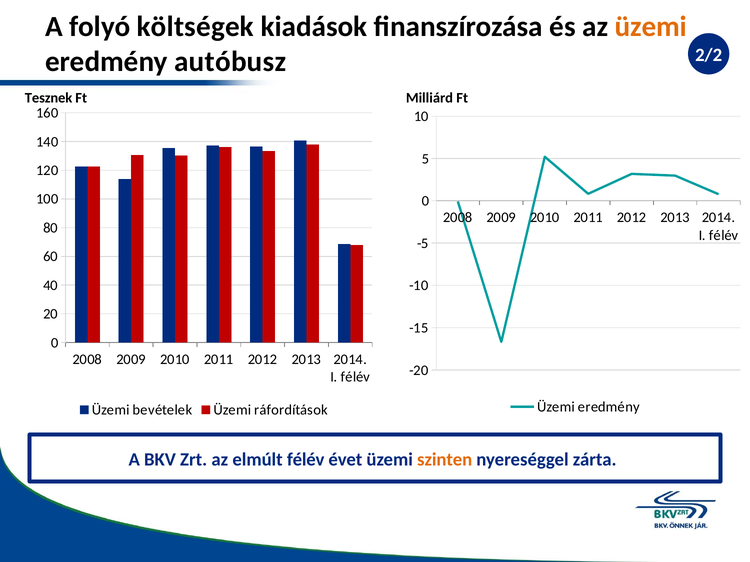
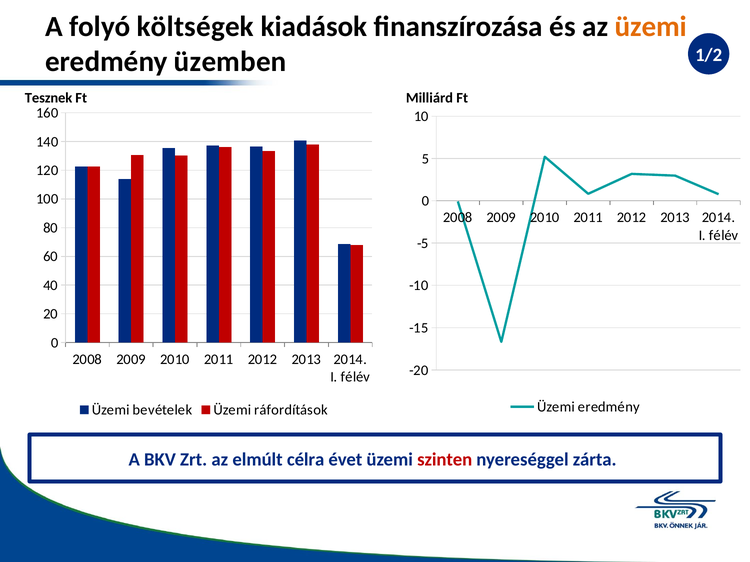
2/2: 2/2 -> 1/2
autóbusz: autóbusz -> üzemben
elmúlt félév: félév -> célra
szinten colour: orange -> red
